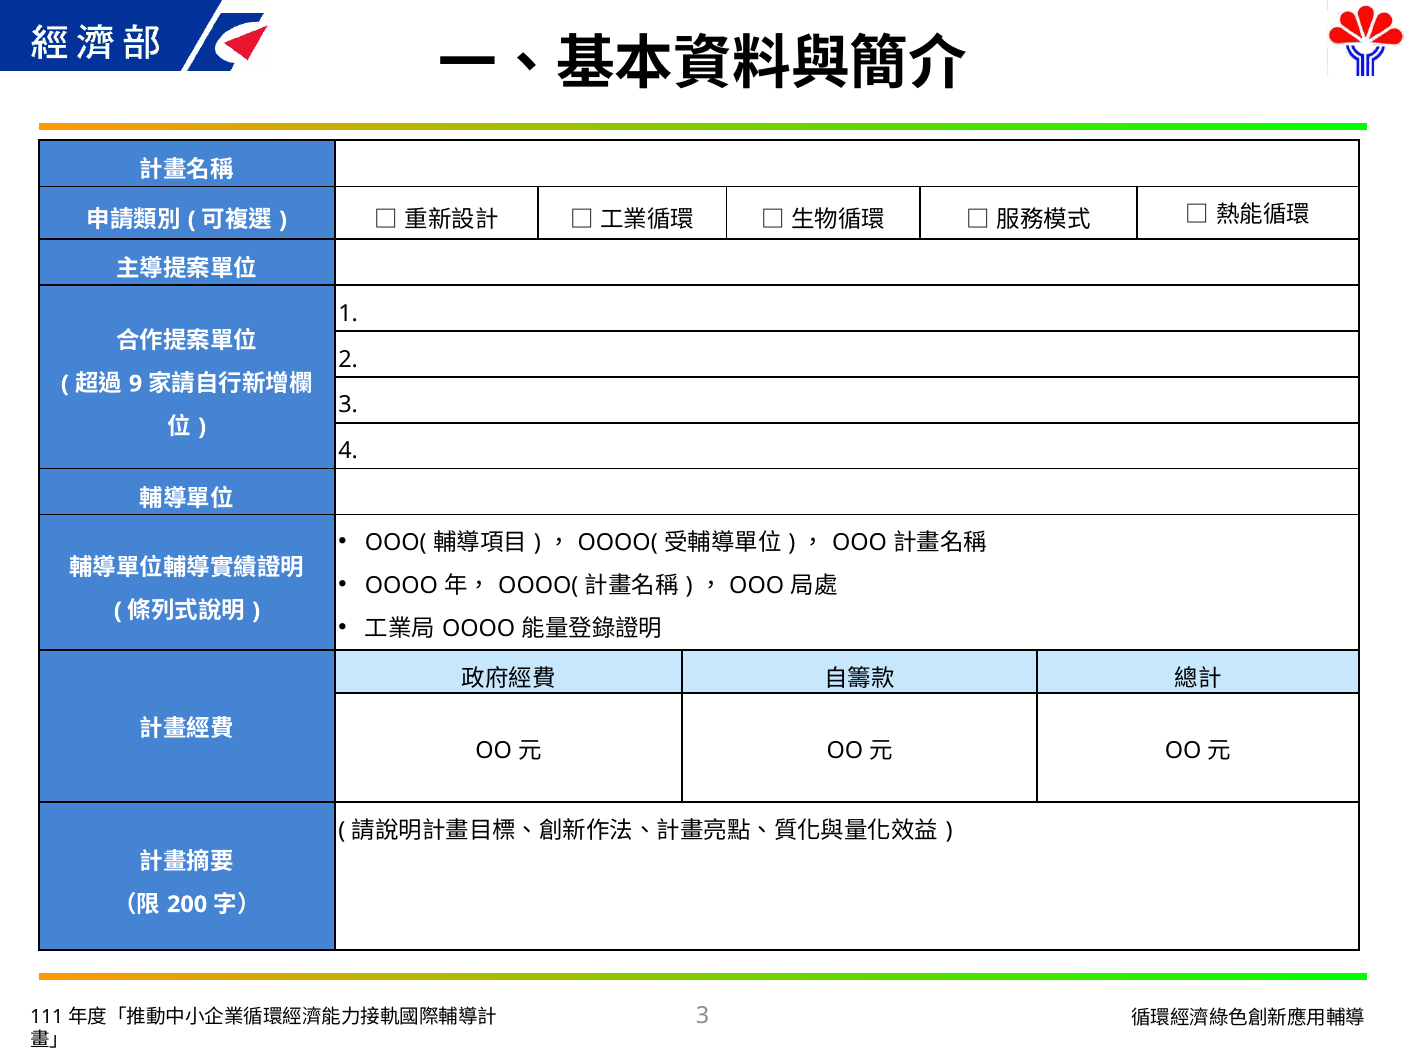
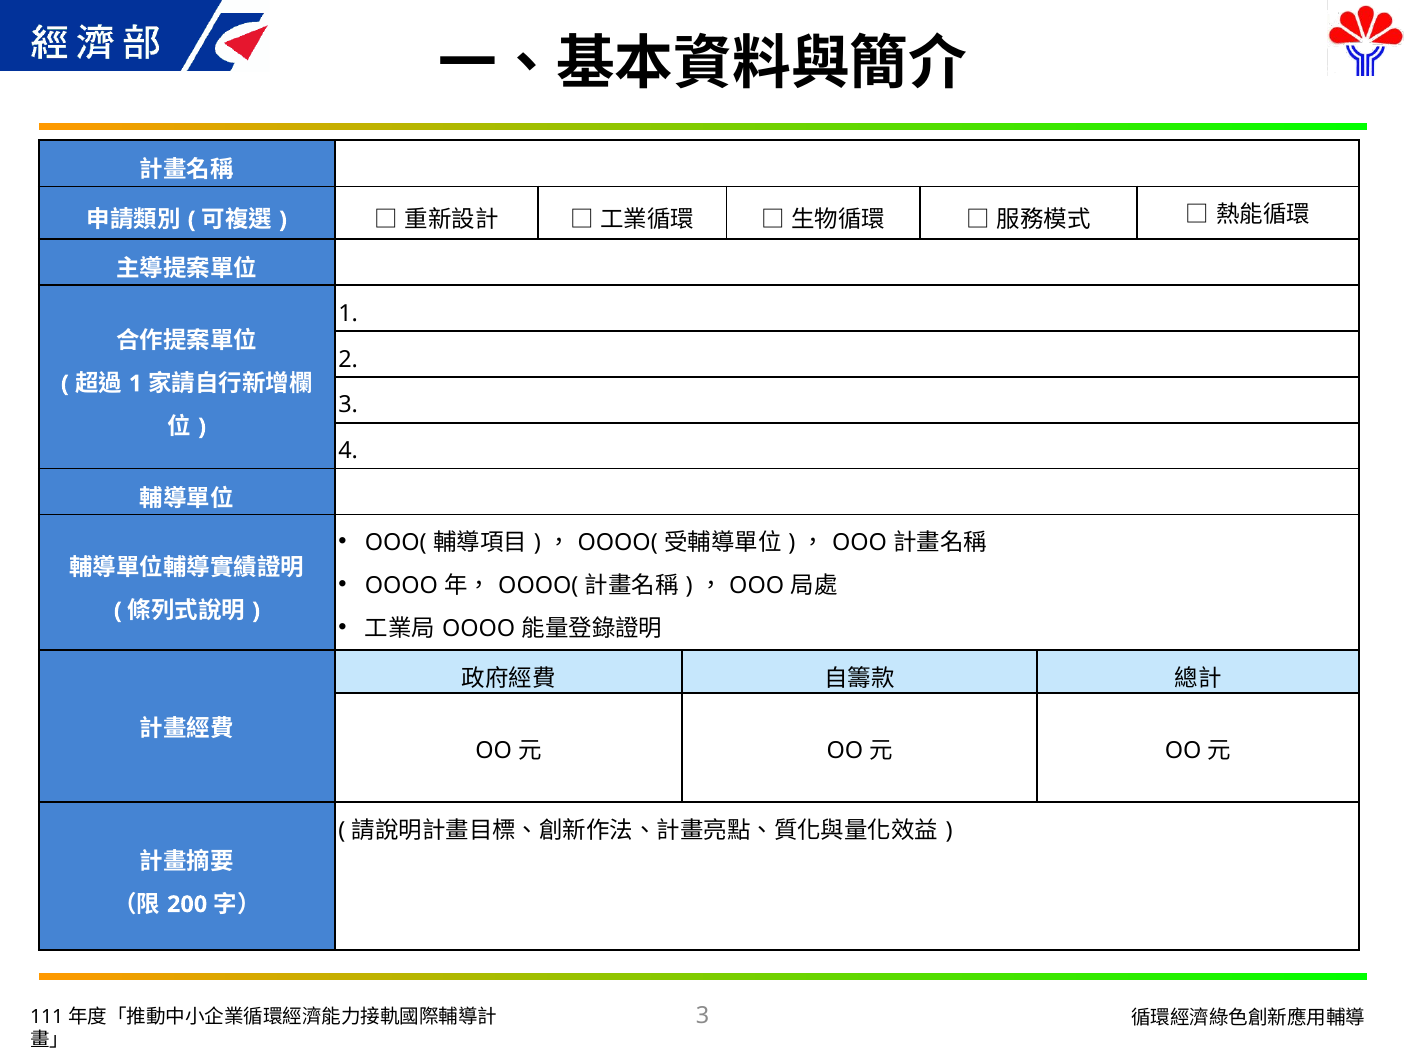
9 at (136, 384): 9 -> 1
